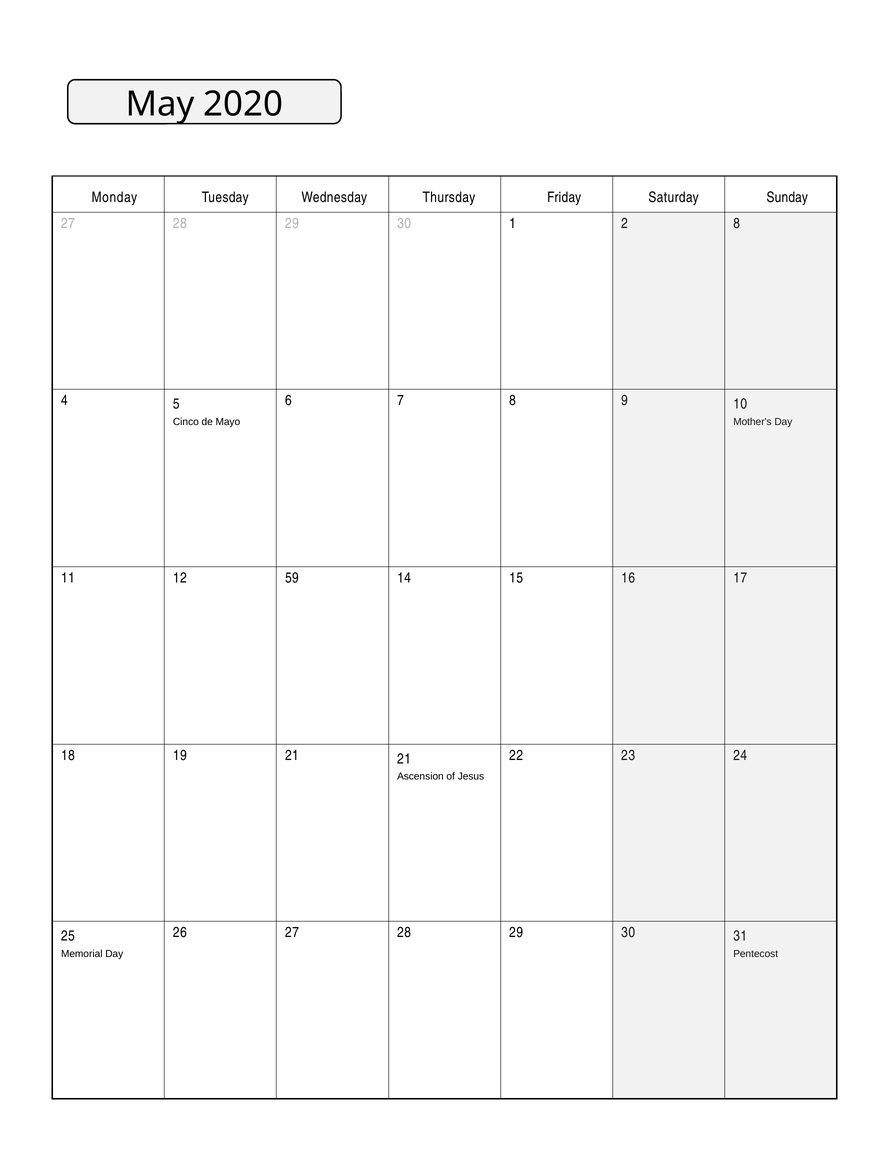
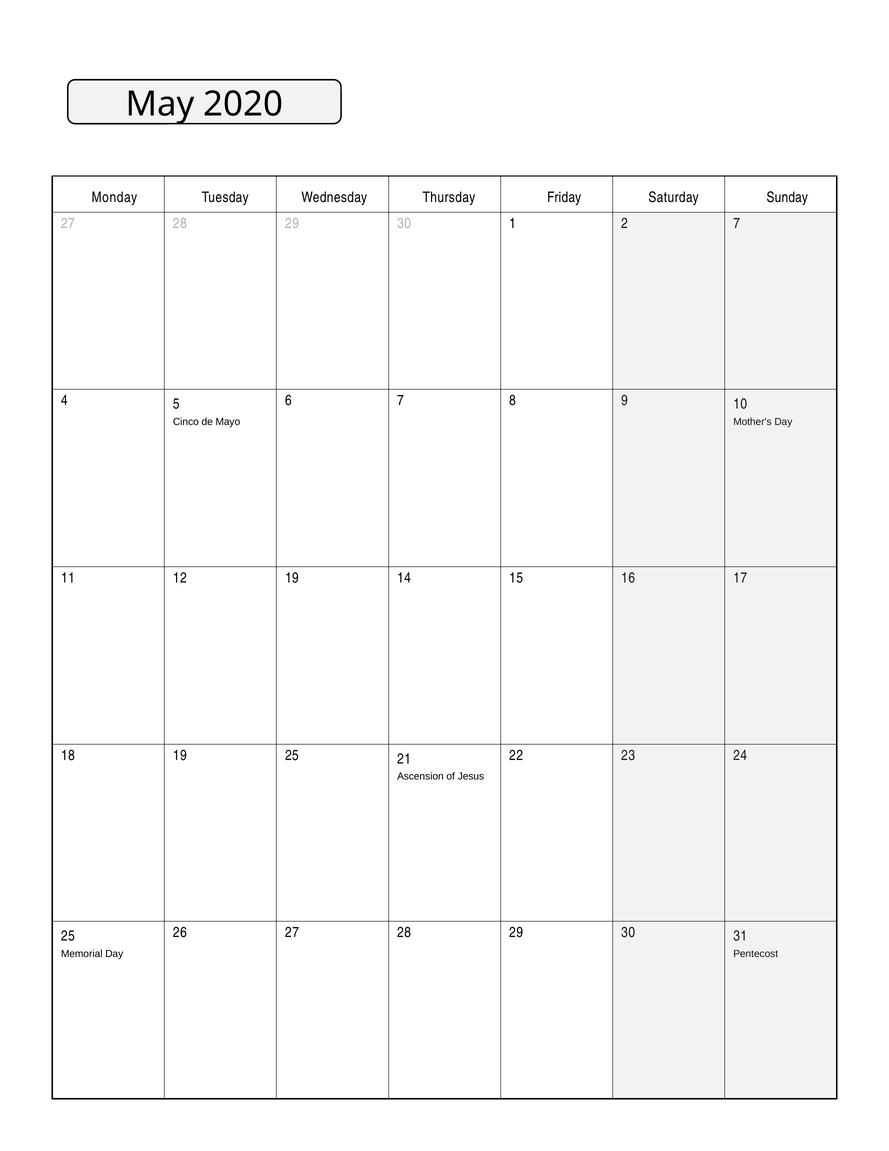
2 8: 8 -> 7
12 59: 59 -> 19
19 21: 21 -> 25
